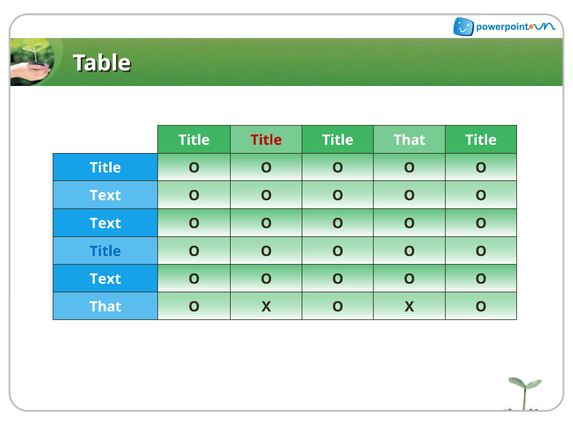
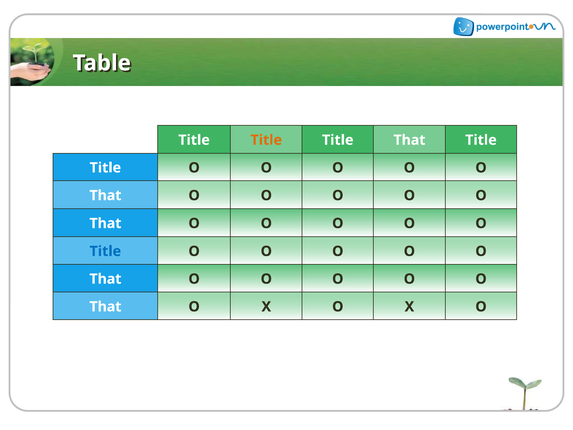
Title at (266, 140) colour: red -> orange
Text at (105, 195): Text -> That
Text at (105, 223): Text -> That
Text at (105, 279): Text -> That
